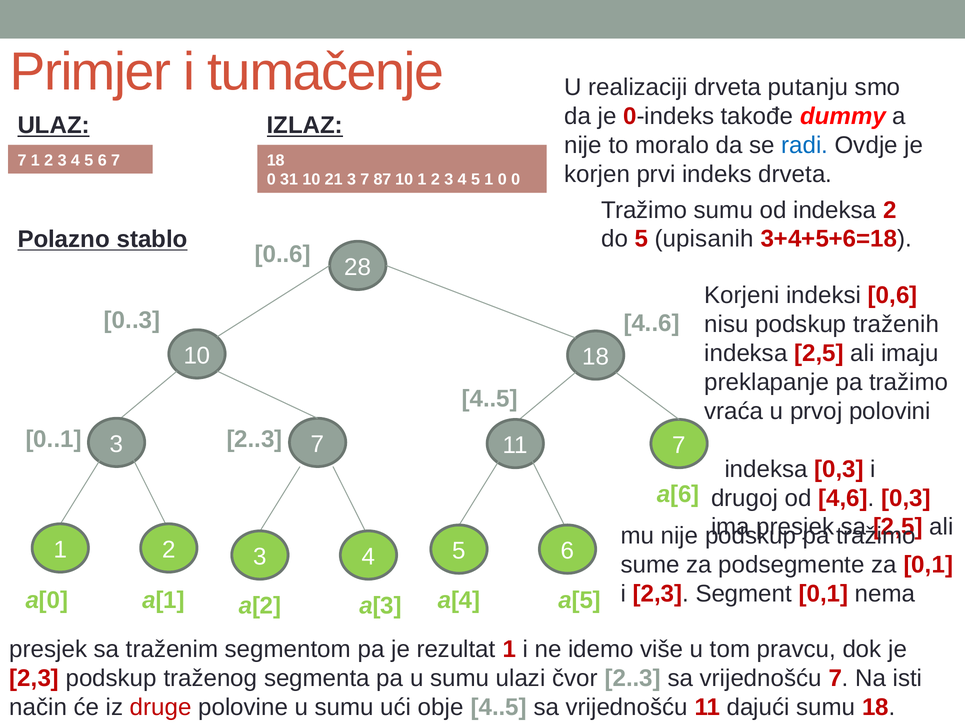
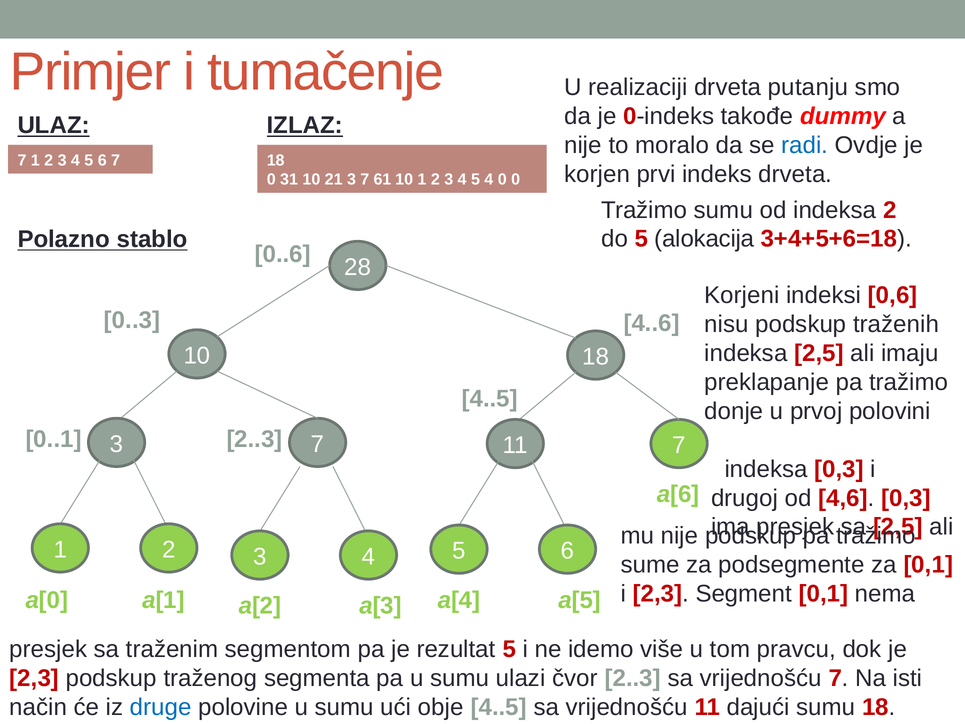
87: 87 -> 61
5 1: 1 -> 4
upisanih: upisanih -> alokacija
vraća: vraća -> donje
rezultat 1: 1 -> 5
druge colour: red -> blue
